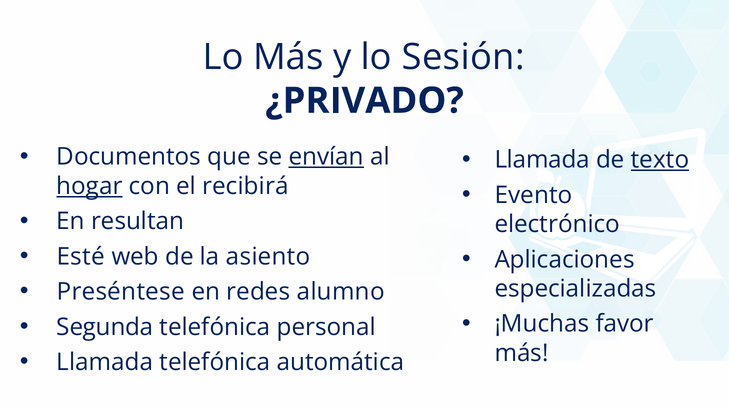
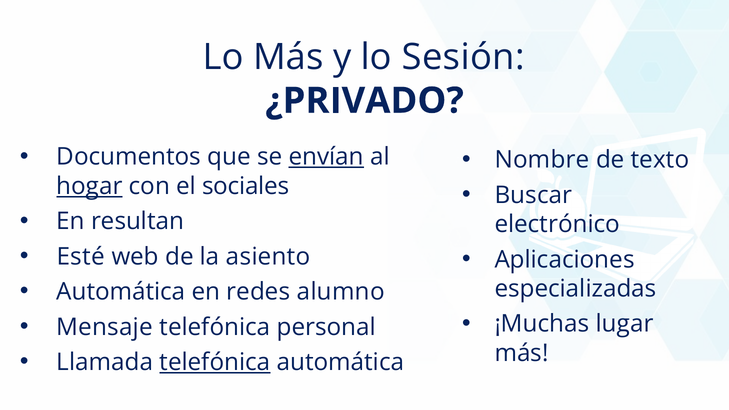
Llamada at (542, 160): Llamada -> Nombre
texto underline: present -> none
recibirá: recibirá -> sociales
Evento: Evento -> Buscar
Preséntese at (121, 292): Preséntese -> Automática
favor: favor -> lugar
Segunda: Segunda -> Mensaje
telefónica at (215, 362) underline: none -> present
